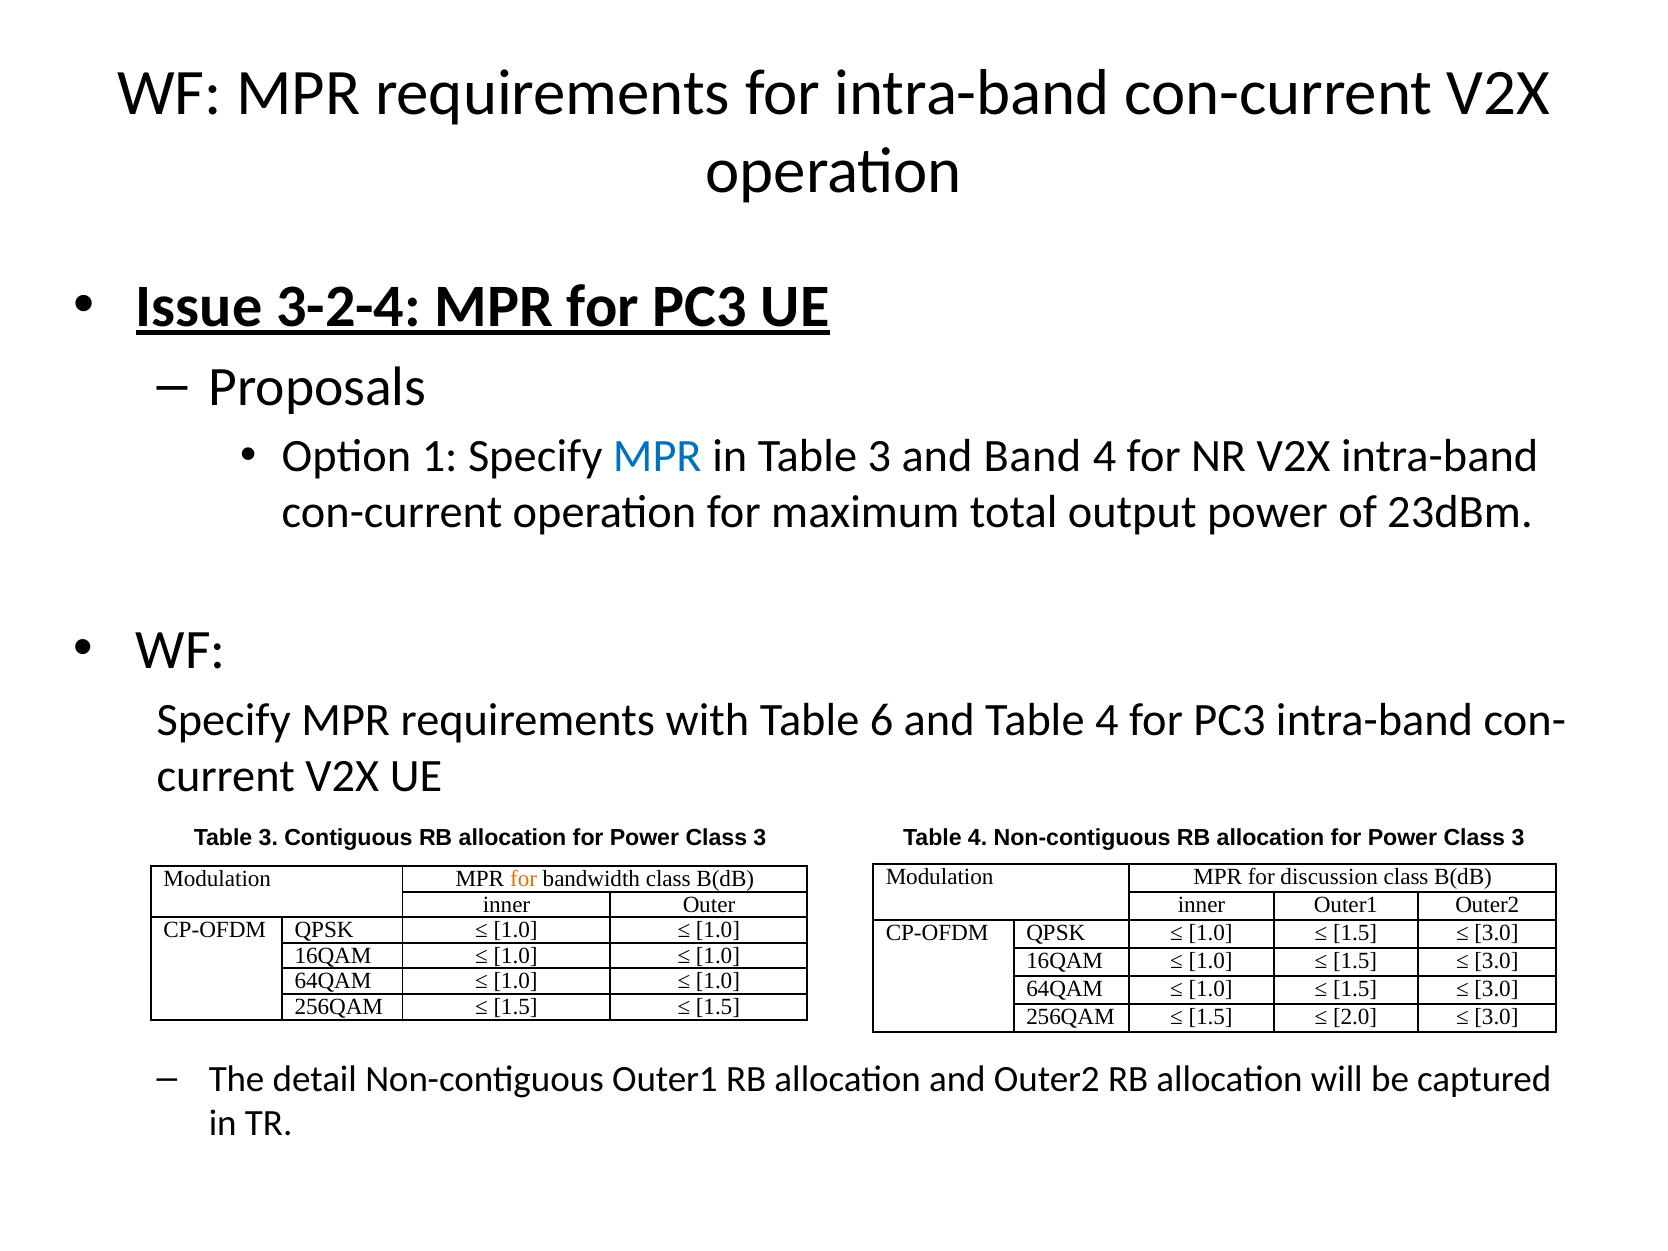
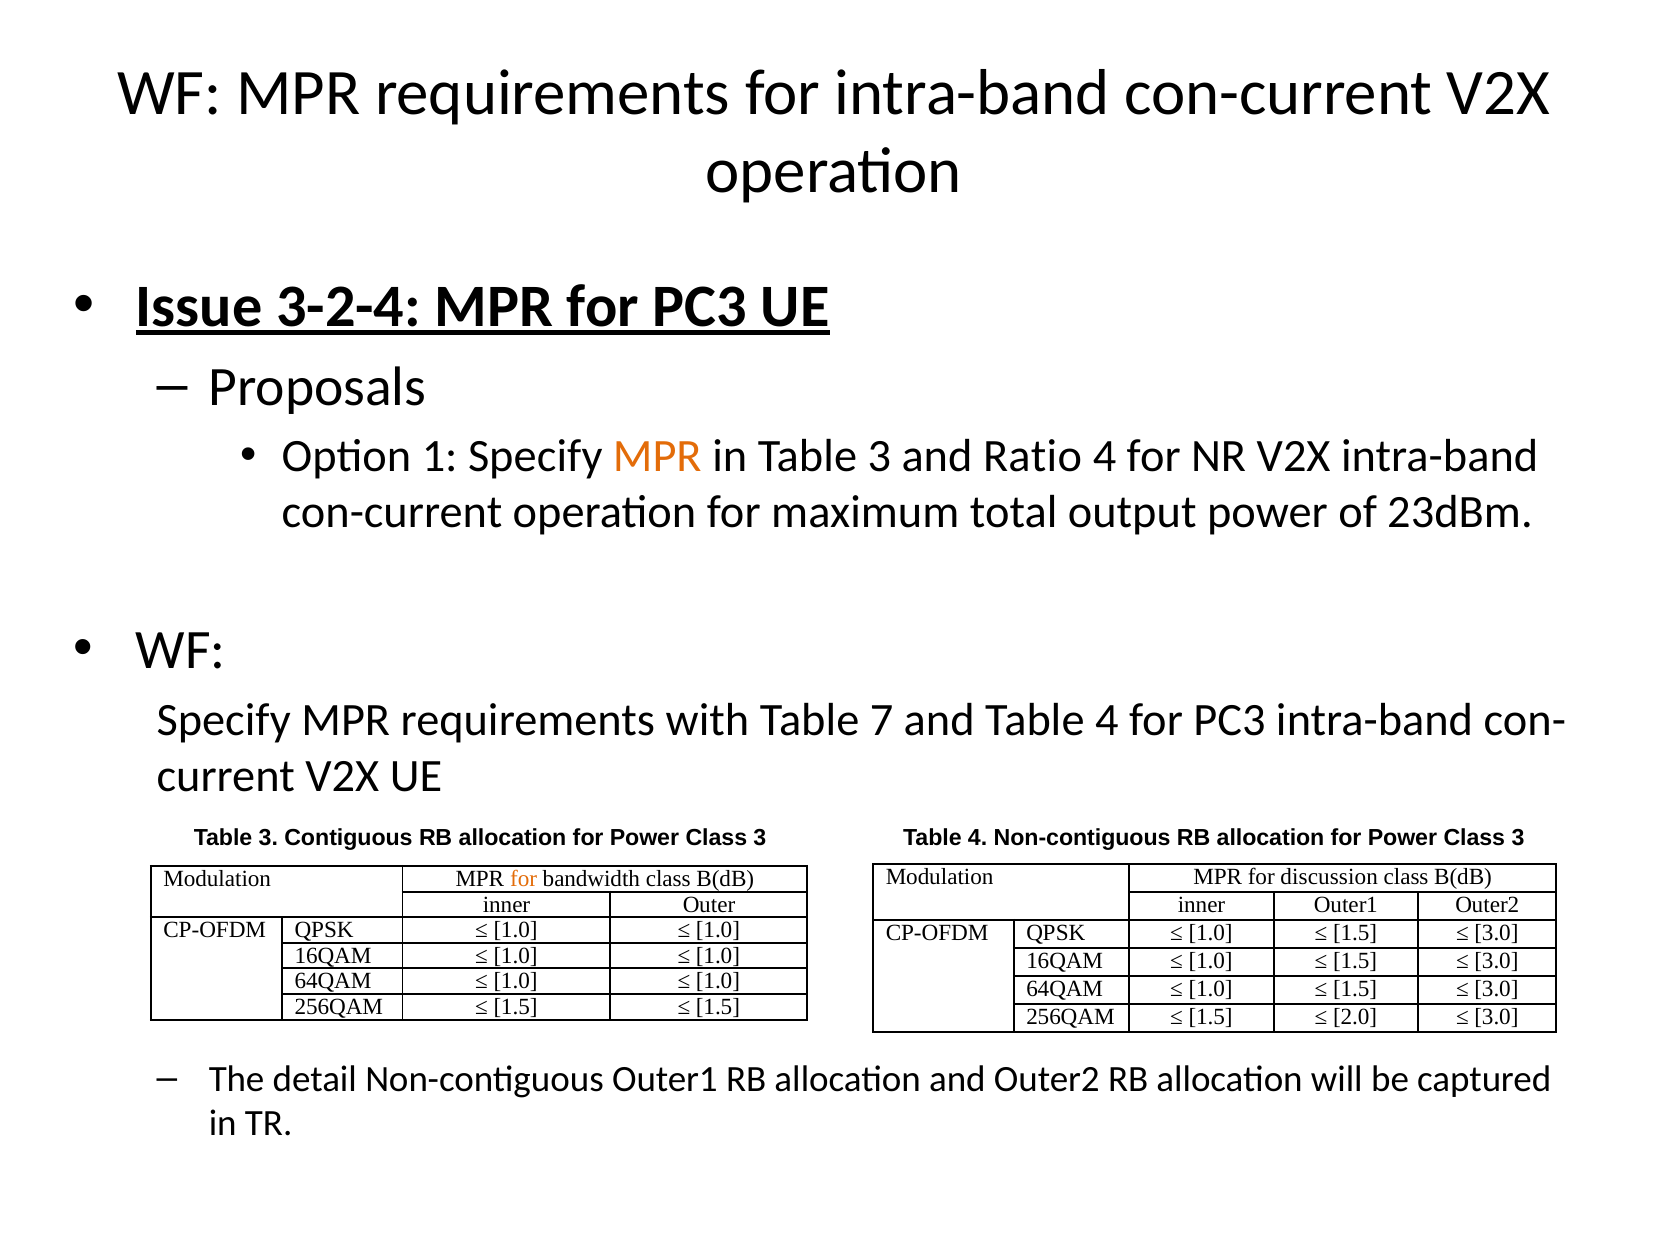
MPR at (657, 457) colour: blue -> orange
Band: Band -> Ratio
6: 6 -> 7
